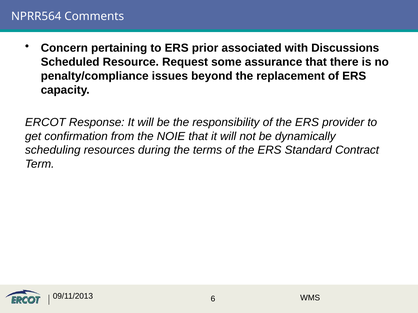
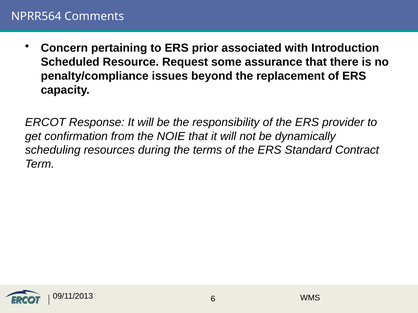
Discussions: Discussions -> Introduction
